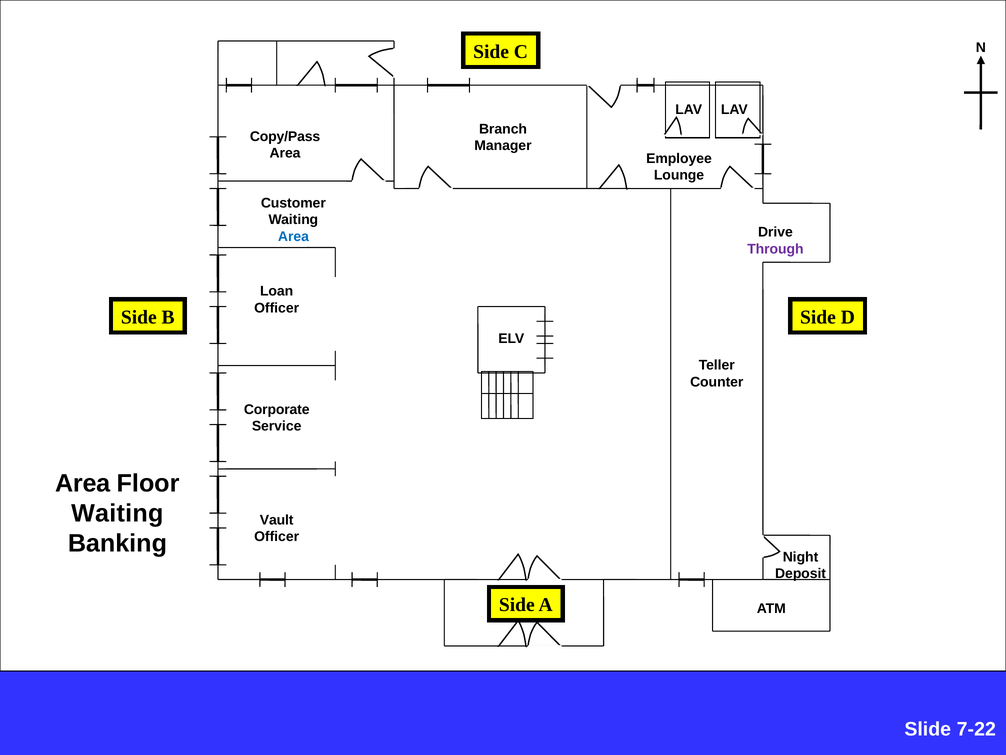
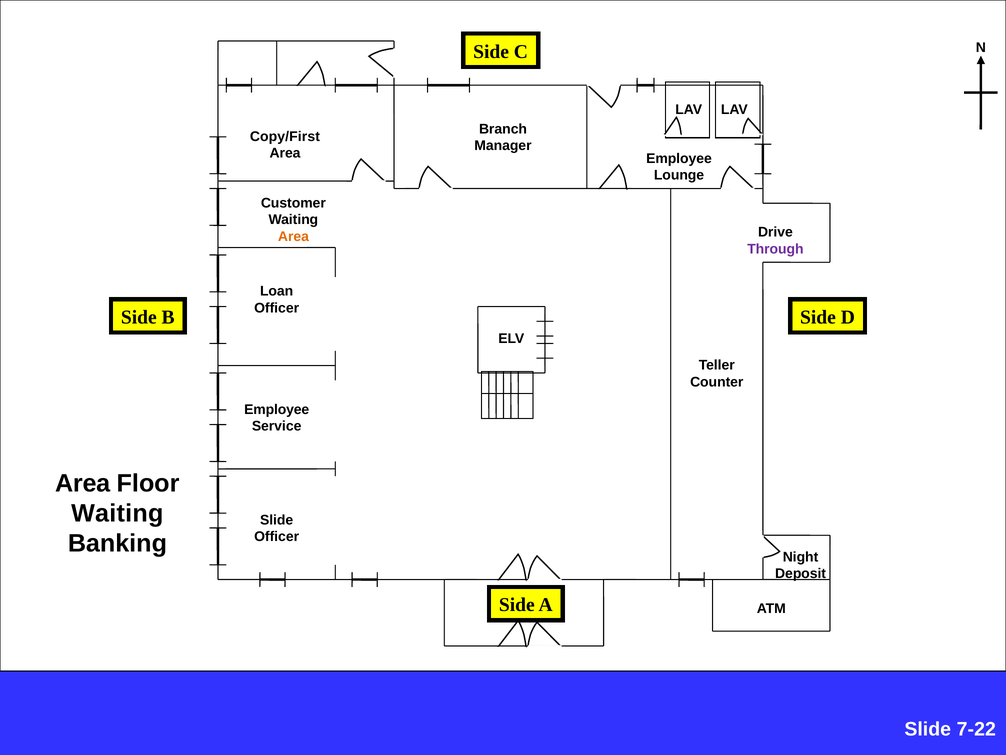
Copy/Pass: Copy/Pass -> Copy/First
Area at (293, 236) colour: blue -> orange
Corporate at (277, 409): Corporate -> Employee
Vault at (277, 520): Vault -> Slide
